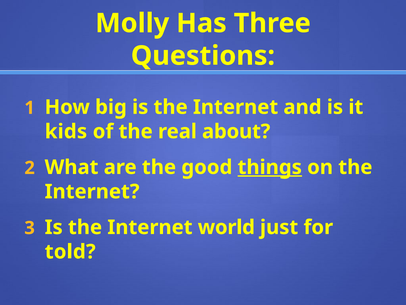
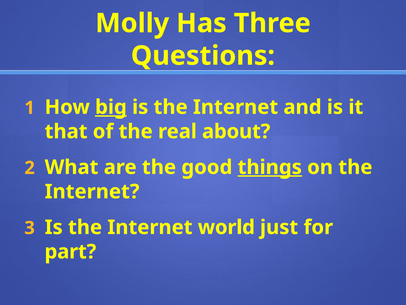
big underline: none -> present
kids: kids -> that
told: told -> part
